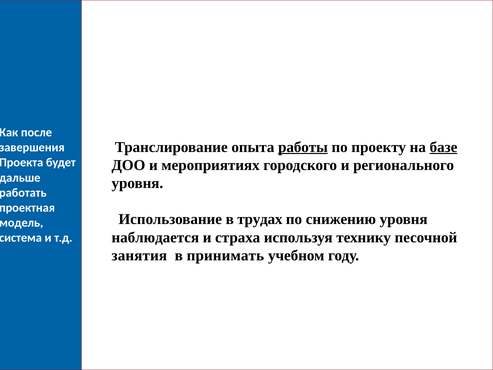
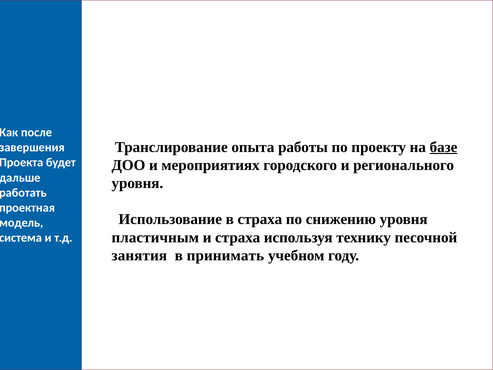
работы underline: present -> none
в трудах: трудах -> страха
наблюдается: наблюдается -> пластичным
